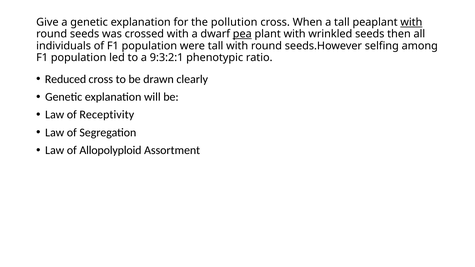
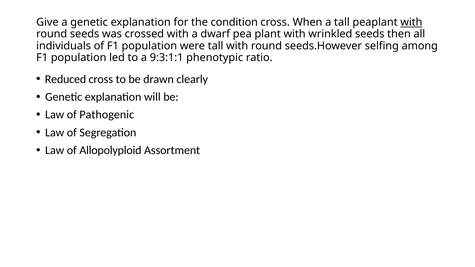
pollution: pollution -> condition
pea underline: present -> none
9:3:2:1: 9:3:2:1 -> 9:3:1:1
Receptivity: Receptivity -> Pathogenic
